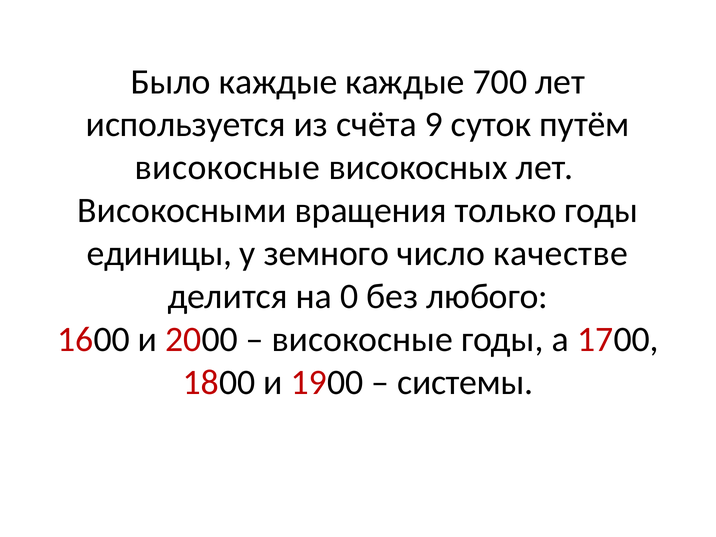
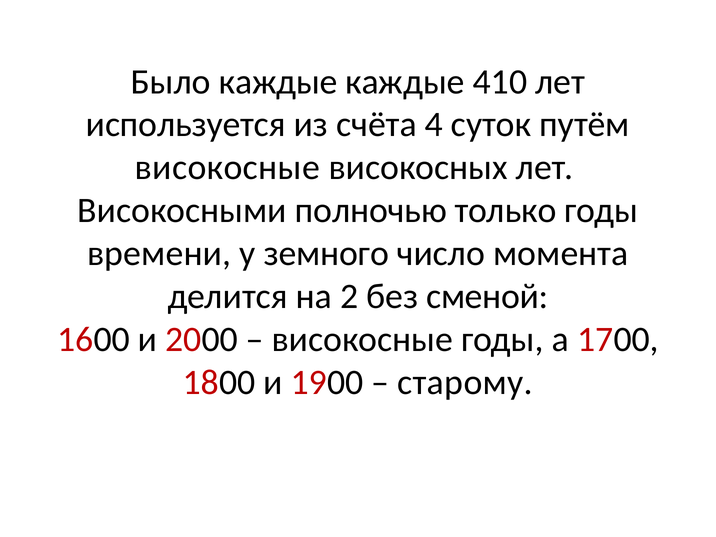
700: 700 -> 410
9: 9 -> 4
вращения: вращения -> полночью
единицы: единицы -> времени
качестве: качестве -> момента
0: 0 -> 2
любого: любого -> сменой
системы: системы -> старому
